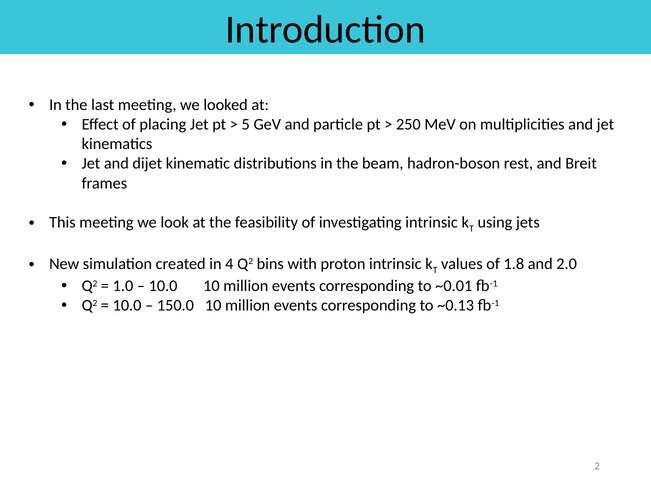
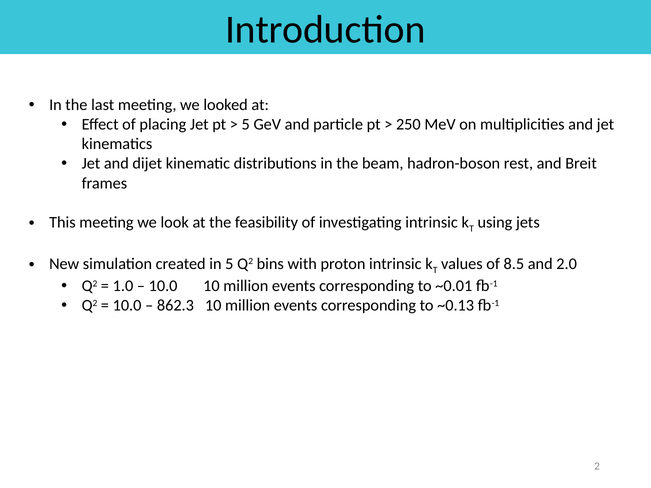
in 4: 4 -> 5
1.8: 1.8 -> 8.5
150.0: 150.0 -> 862.3
